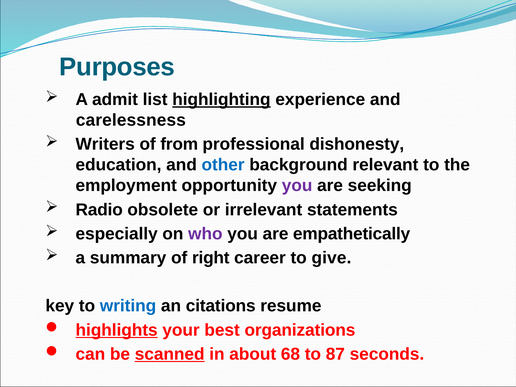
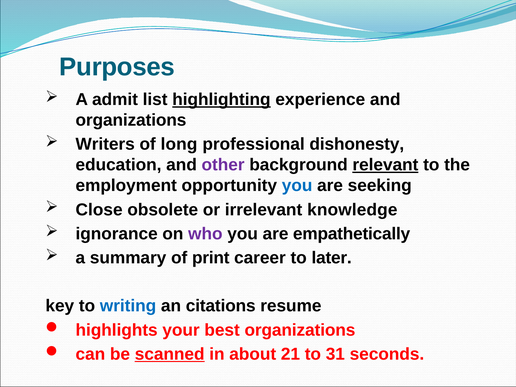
carelessness at (131, 120): carelessness -> organizations
from: from -> long
other colour: blue -> purple
relevant underline: none -> present
you at (297, 186) colour: purple -> blue
Radio: Radio -> Close
statements: statements -> knowledge
especially: especially -> ignorance
right: right -> print
give: give -> later
highlights underline: present -> none
68: 68 -> 21
87: 87 -> 31
